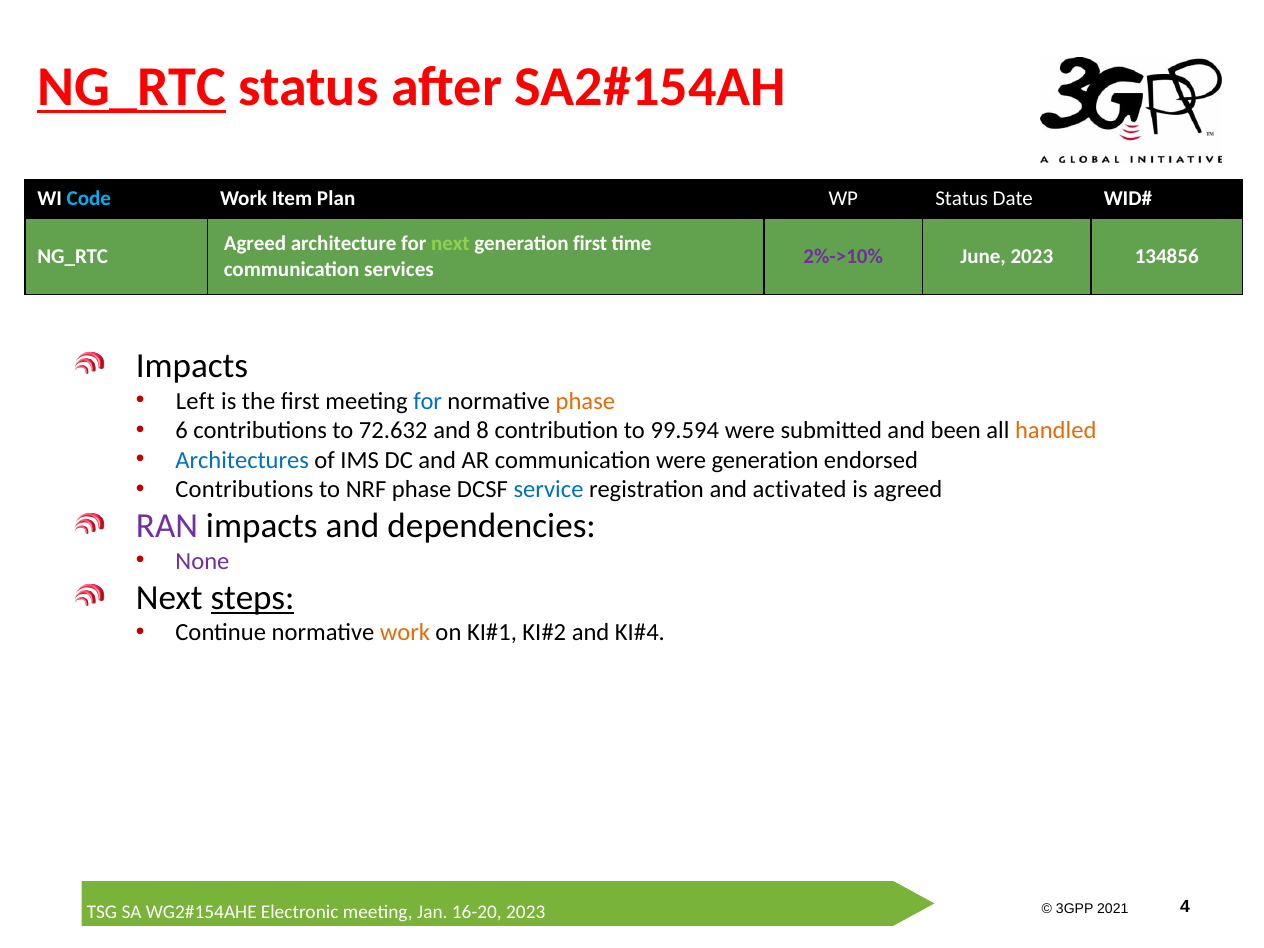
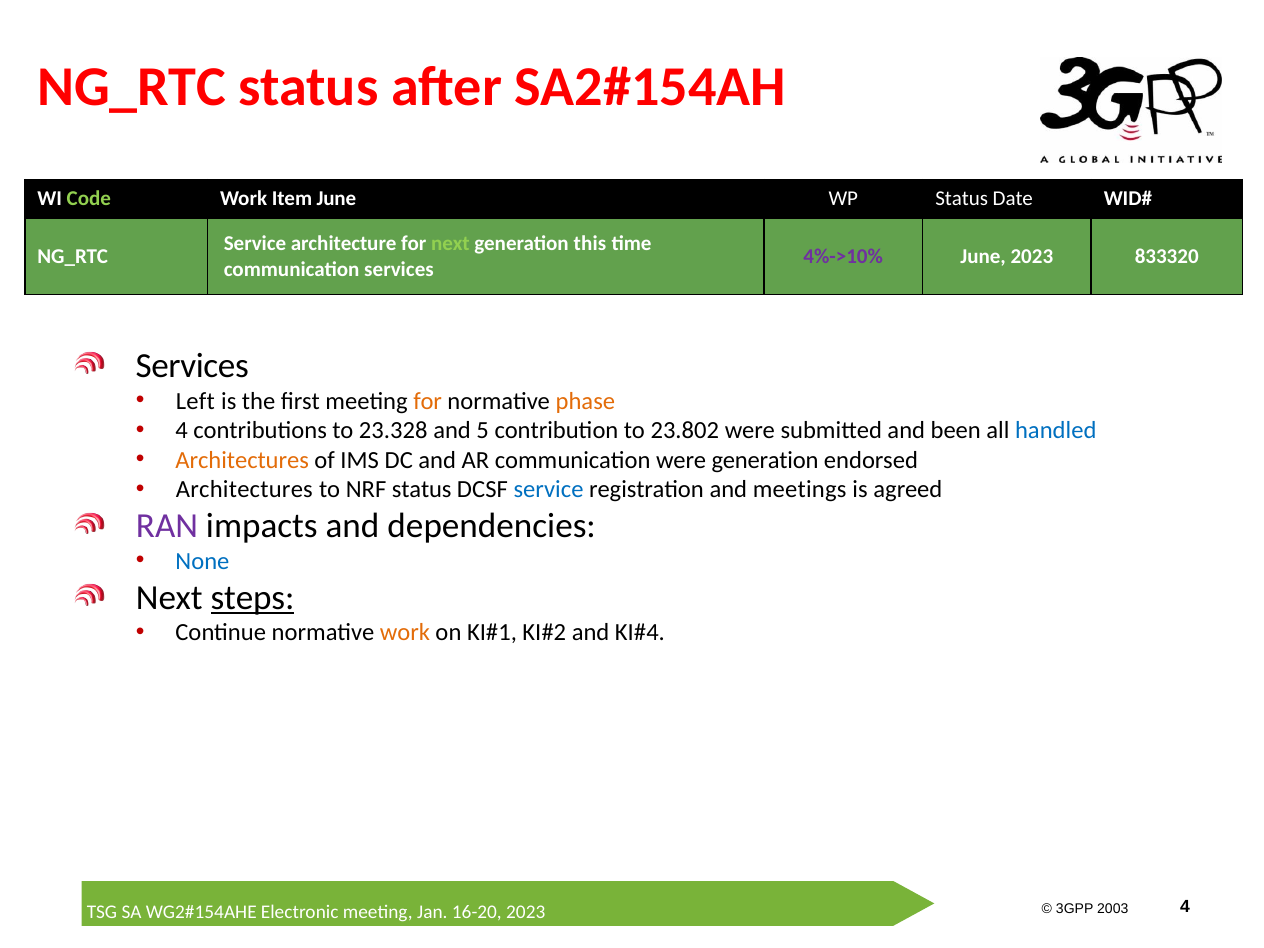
NG_RTC at (132, 87) underline: present -> none
Code colour: light blue -> light green
Item Plan: Plan -> June
Agreed at (255, 243): Agreed -> Service
generation first: first -> this
2%->10%: 2%->10% -> 4%->10%
134856: 134856 -> 833320
Impacts at (192, 366): Impacts -> Services
for at (428, 401) colour: blue -> orange
6 at (182, 430): 6 -> 4
72.632: 72.632 -> 23.328
8: 8 -> 5
99.594: 99.594 -> 23.802
handled colour: orange -> blue
Architectures at (242, 460) colour: blue -> orange
Contributions at (244, 489): Contributions -> Architectures
NRF phase: phase -> status
activated: activated -> meetings
None colour: purple -> blue
2021: 2021 -> 2003
